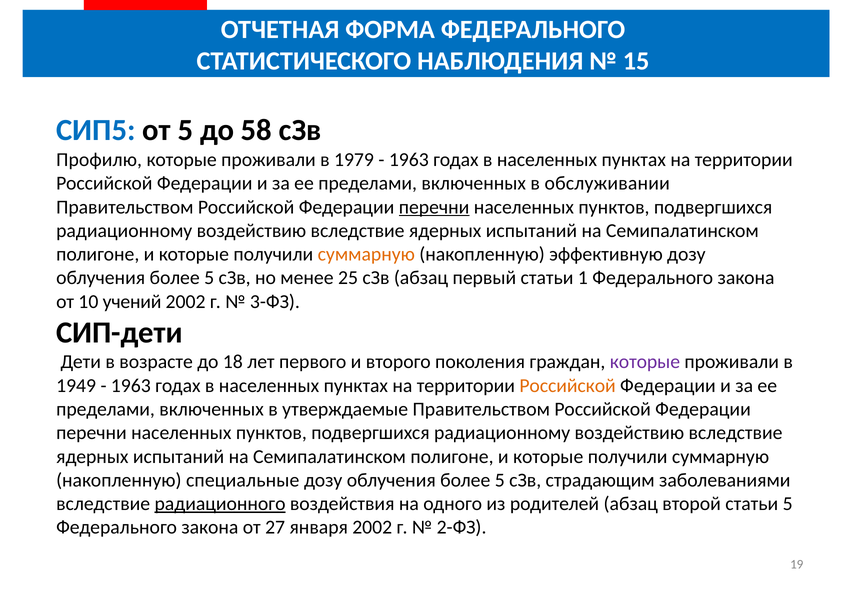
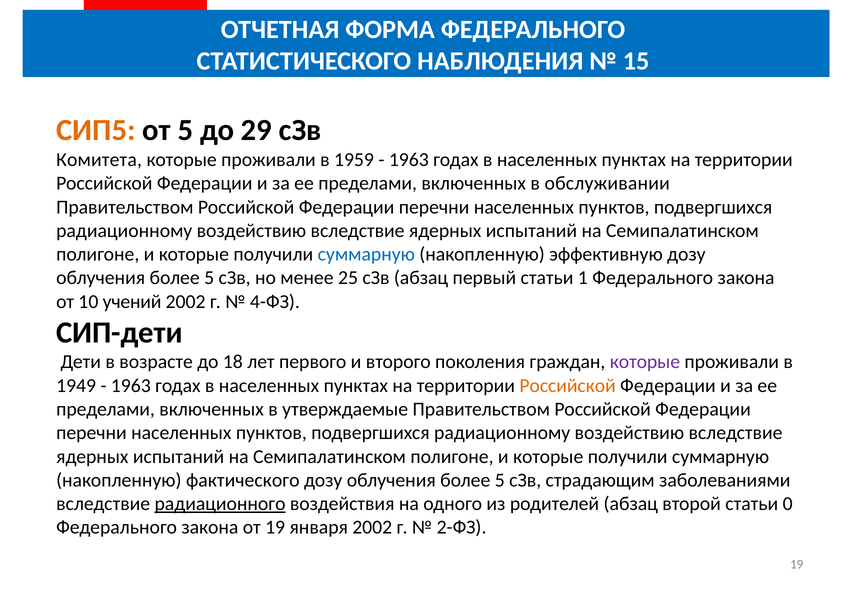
СИП5 colour: blue -> orange
58: 58 -> 29
Профилю: Профилю -> Комитета
1979: 1979 -> 1959
перечни at (434, 207) underline: present -> none
суммарную at (366, 254) colour: orange -> blue
3-ФЗ: 3-ФЗ -> 4-ФЗ
специальные: специальные -> фактического
статьи 5: 5 -> 0
от 27: 27 -> 19
